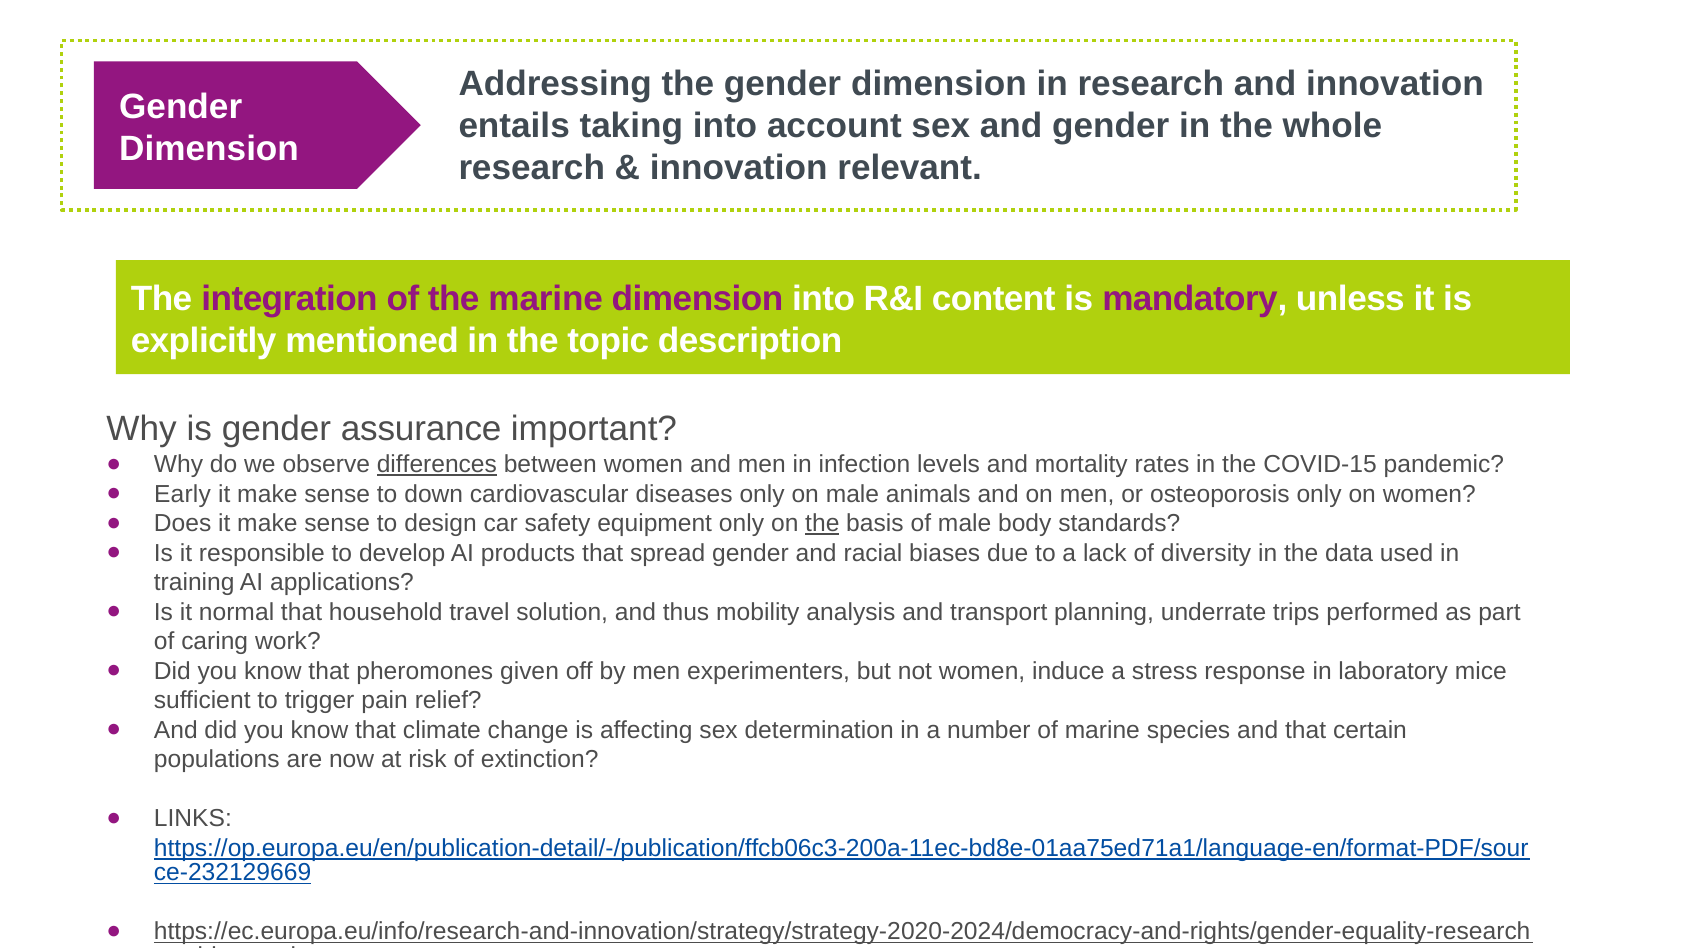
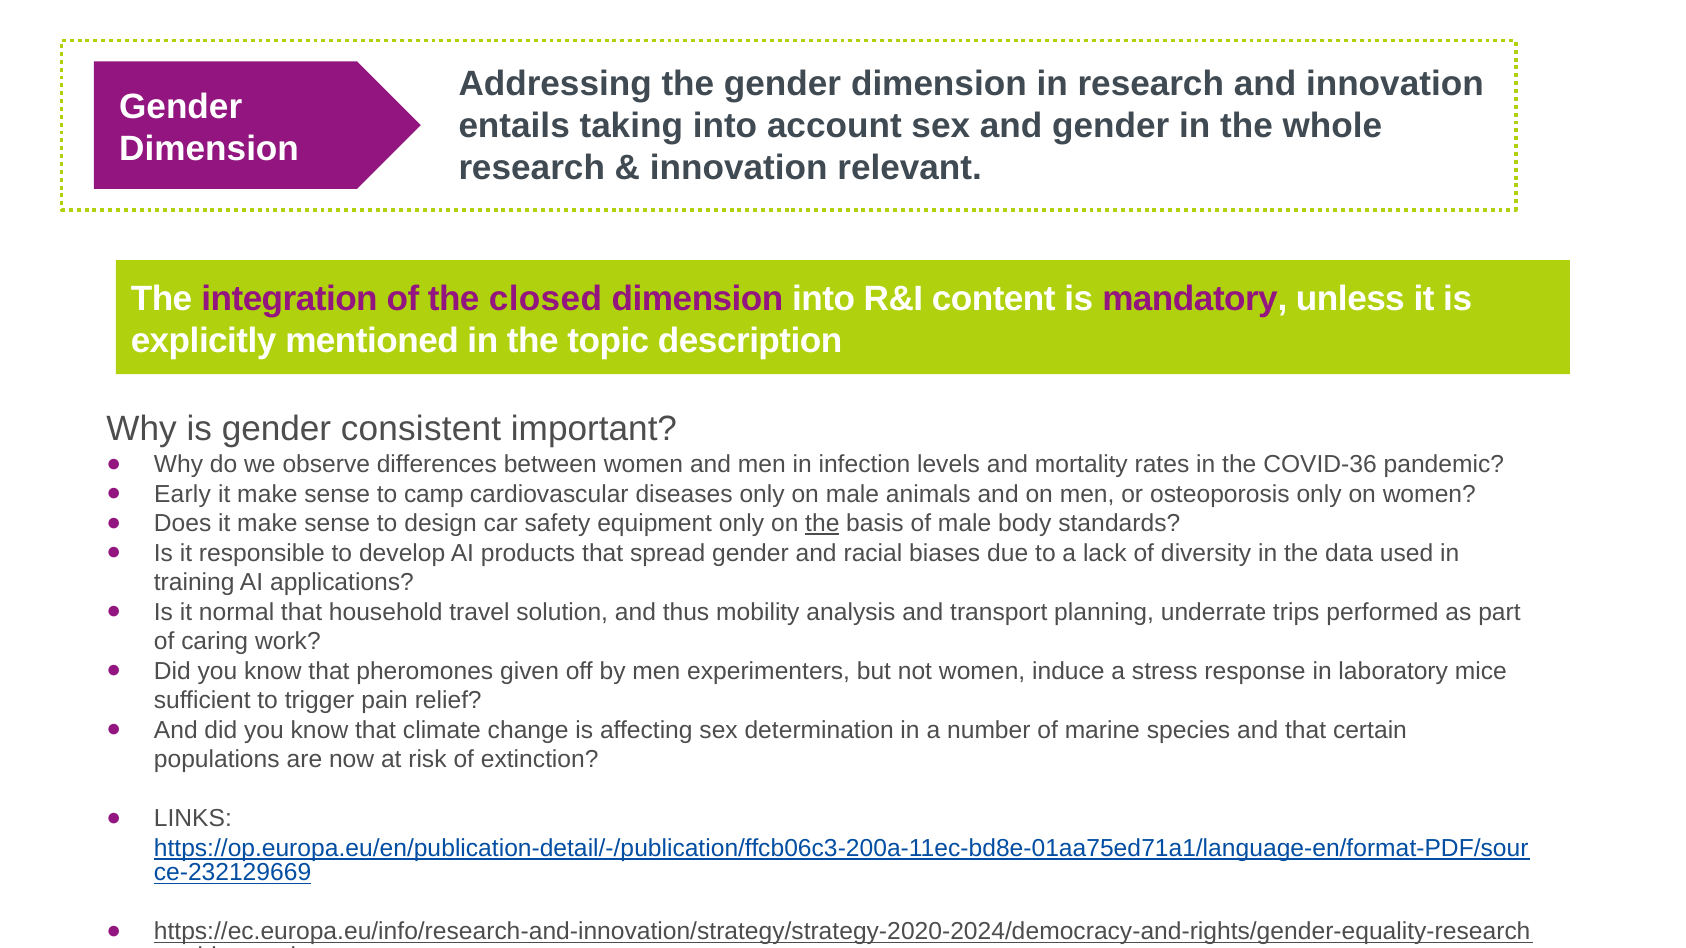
the marine: marine -> closed
assurance: assurance -> consistent
differences underline: present -> none
COVID-15: COVID-15 -> COVID-36
down: down -> camp
